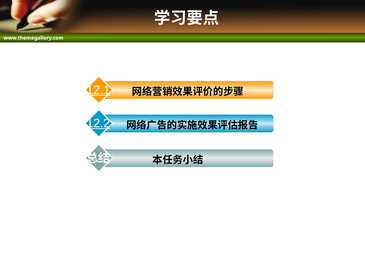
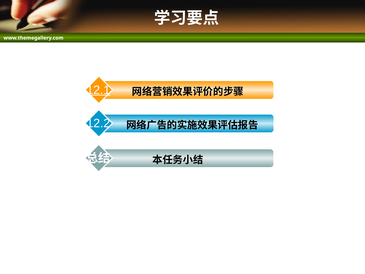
12.2 underline: present -> none
